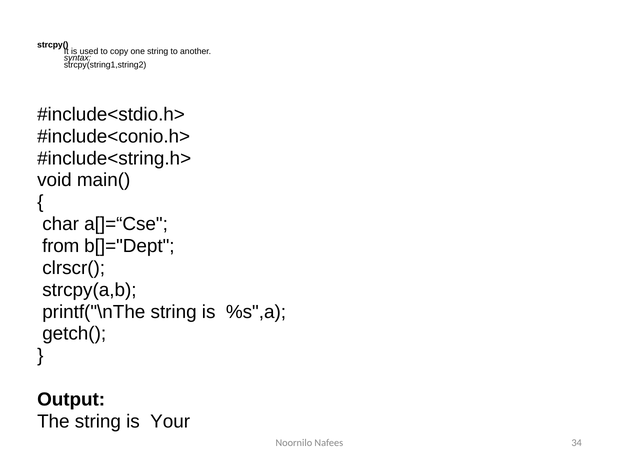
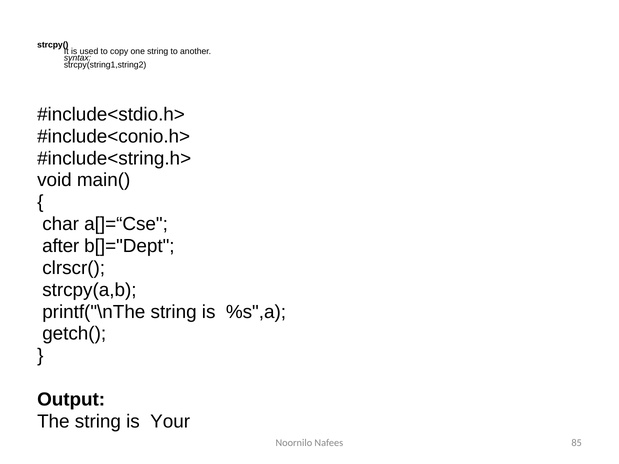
from: from -> after
34: 34 -> 85
